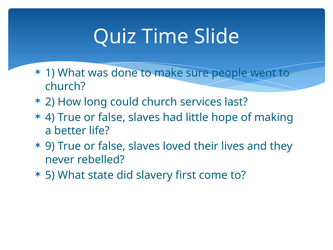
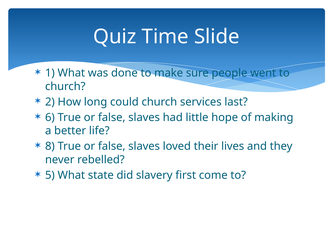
4: 4 -> 6
9: 9 -> 8
